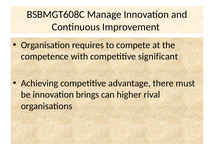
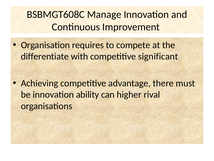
competence: competence -> differentiate
brings: brings -> ability
